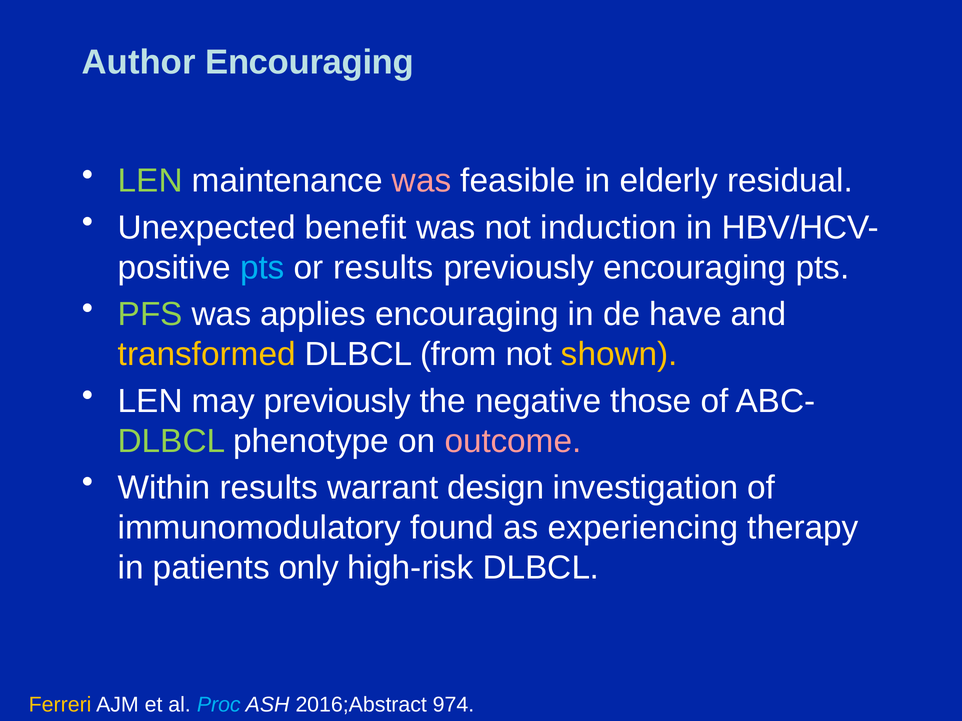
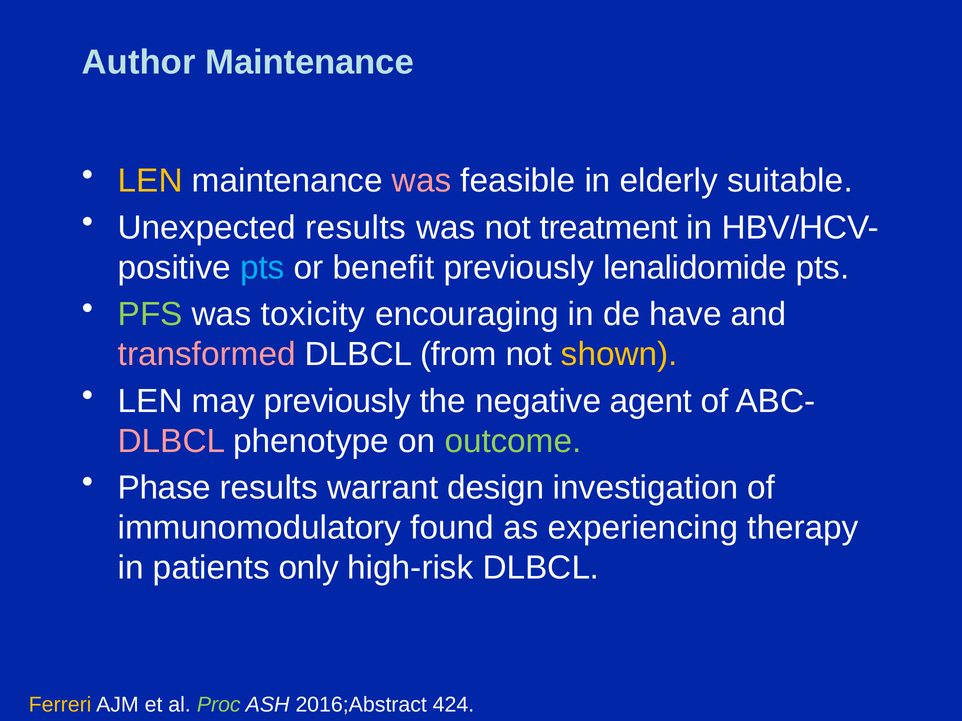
Author Encouraging: Encouraging -> Maintenance
LEN at (150, 181) colour: light green -> yellow
residual: residual -> suitable
Unexpected benefit: benefit -> results
induction: induction -> treatment
or results: results -> benefit
previously encouraging: encouraging -> lenalidomide
applies: applies -> toxicity
transformed colour: yellow -> pink
those: those -> agent
DLBCL at (172, 441) colour: light green -> pink
outcome colour: pink -> light green
Within: Within -> Phase
Proc colour: light blue -> light green
974: 974 -> 424
